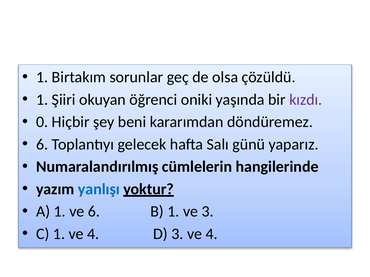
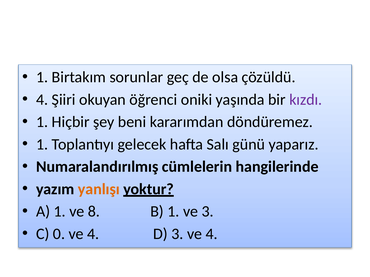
1 at (42, 100): 1 -> 4
0 at (42, 122): 0 -> 1
6 at (42, 145): 6 -> 1
yanlışı colour: blue -> orange
ve 6: 6 -> 8
C 1: 1 -> 0
